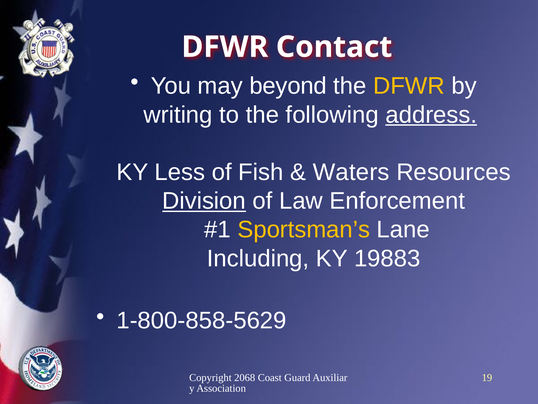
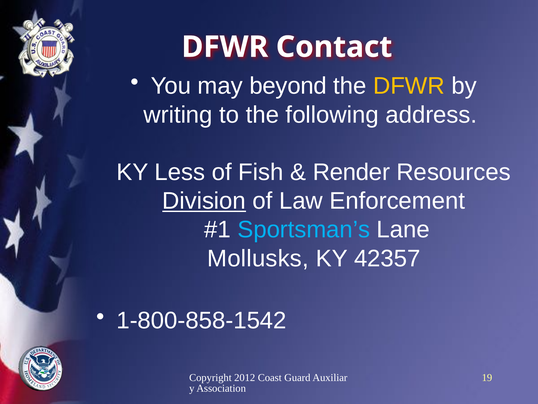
address underline: present -> none
Waters: Waters -> Render
Sportsman’s colour: yellow -> light blue
Including: Including -> Mollusks
19883: 19883 -> 42357
1-800-858-5629: 1-800-858-5629 -> 1-800-858-1542
2068: 2068 -> 2012
